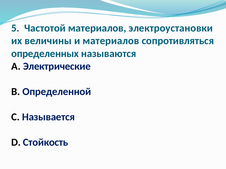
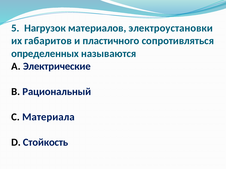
Частотой: Частотой -> Нагрузок
величины: величины -> габаритов
и материалов: материалов -> пластичного
Определенной: Определенной -> Рациональный
Называется: Называется -> Материала
